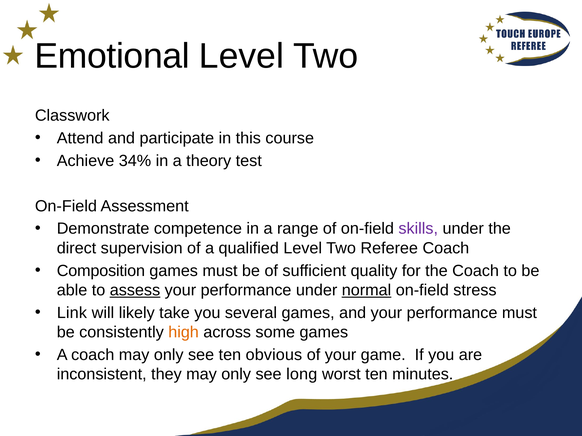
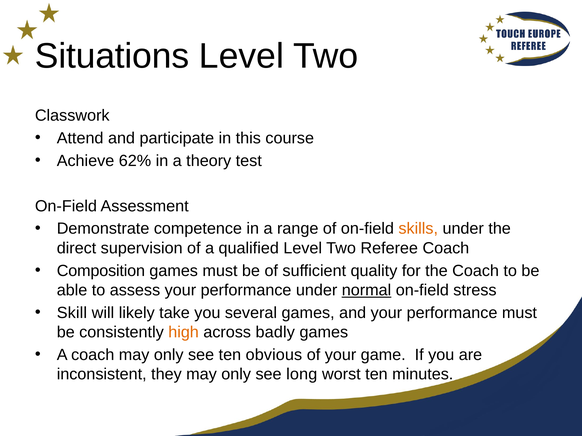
Emotional: Emotional -> Situations
34%: 34% -> 62%
skills colour: purple -> orange
assess underline: present -> none
Link: Link -> Skill
some: some -> badly
